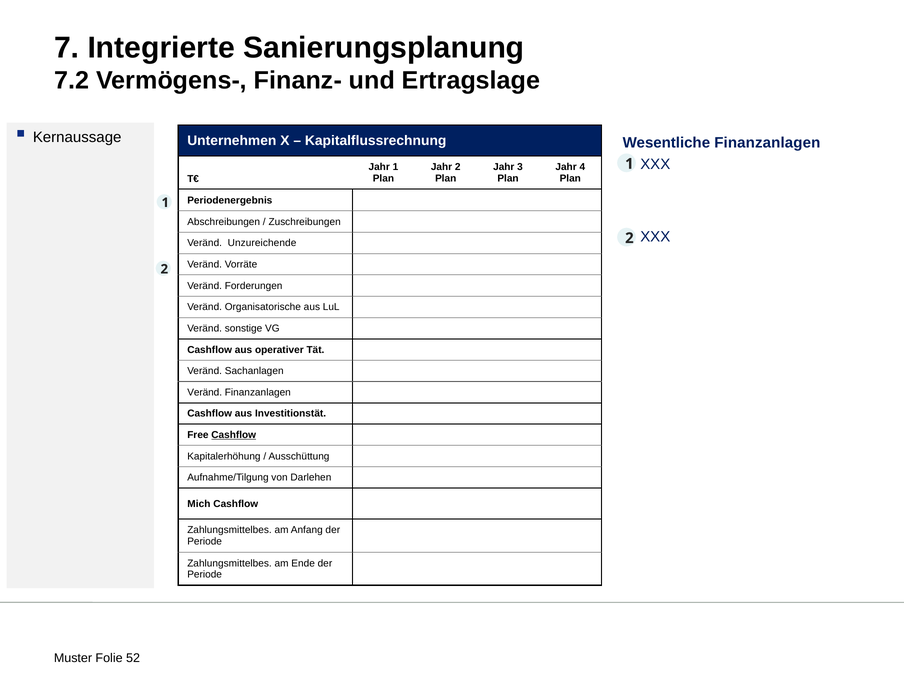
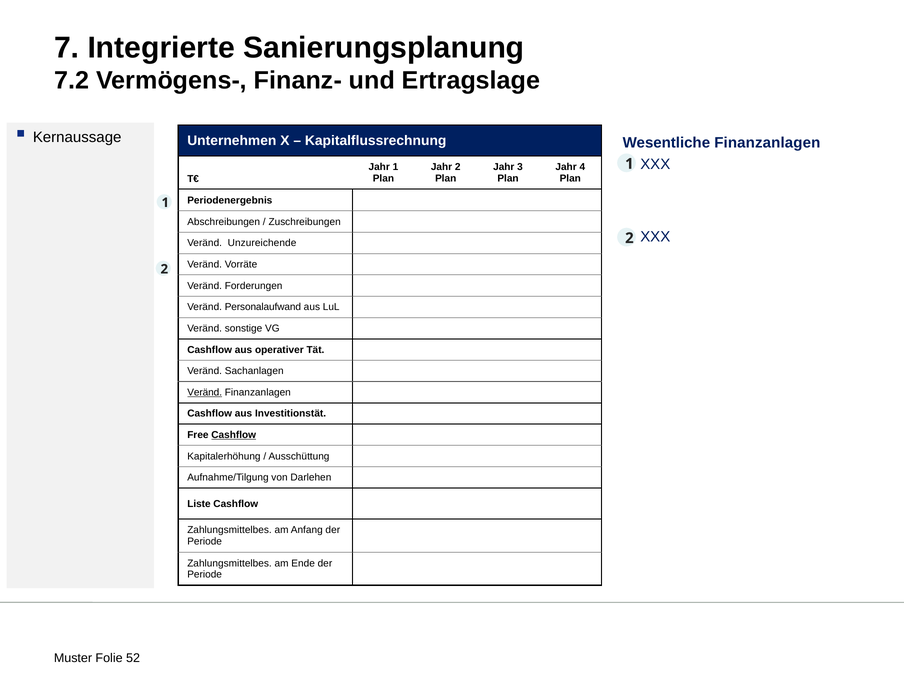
Organisatorische: Organisatorische -> Personalaufwand
Veränd at (205, 392) underline: none -> present
Mich: Mich -> Liste
